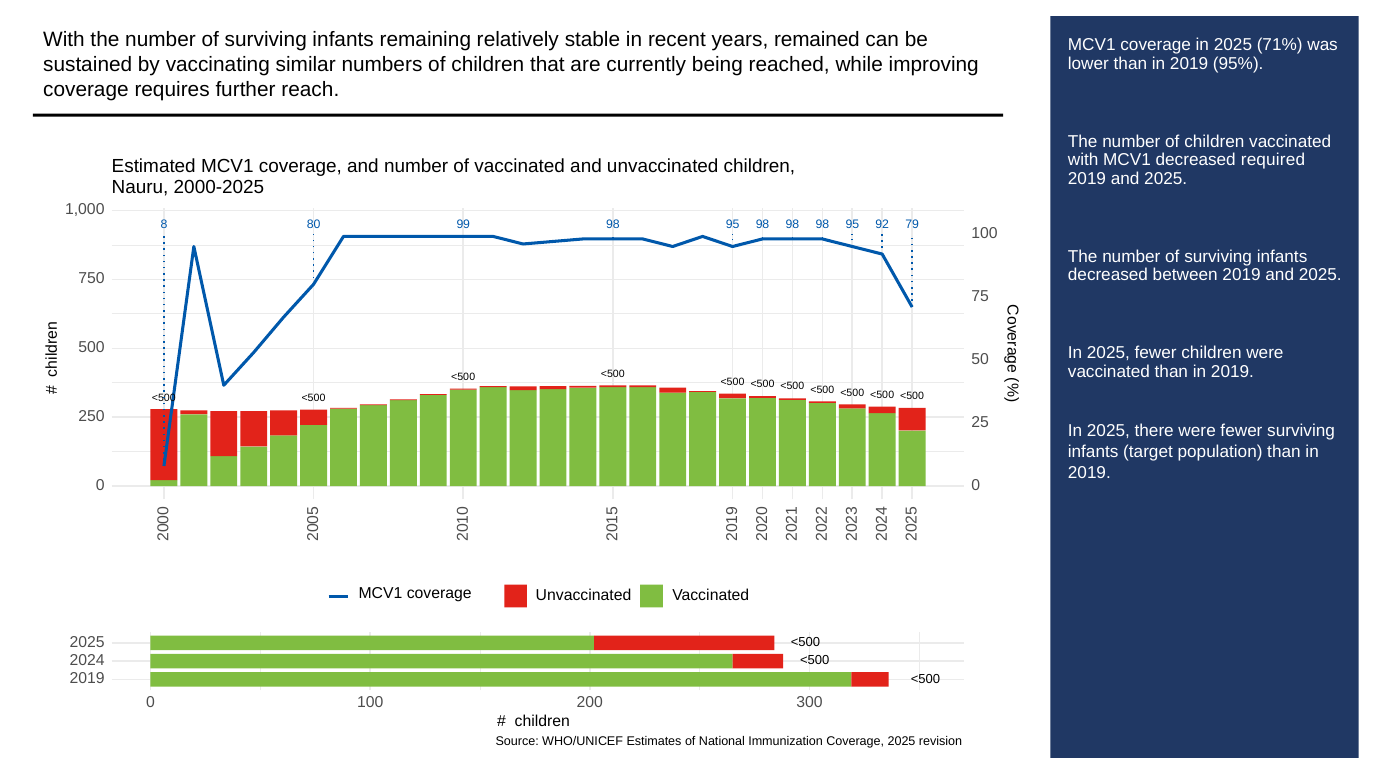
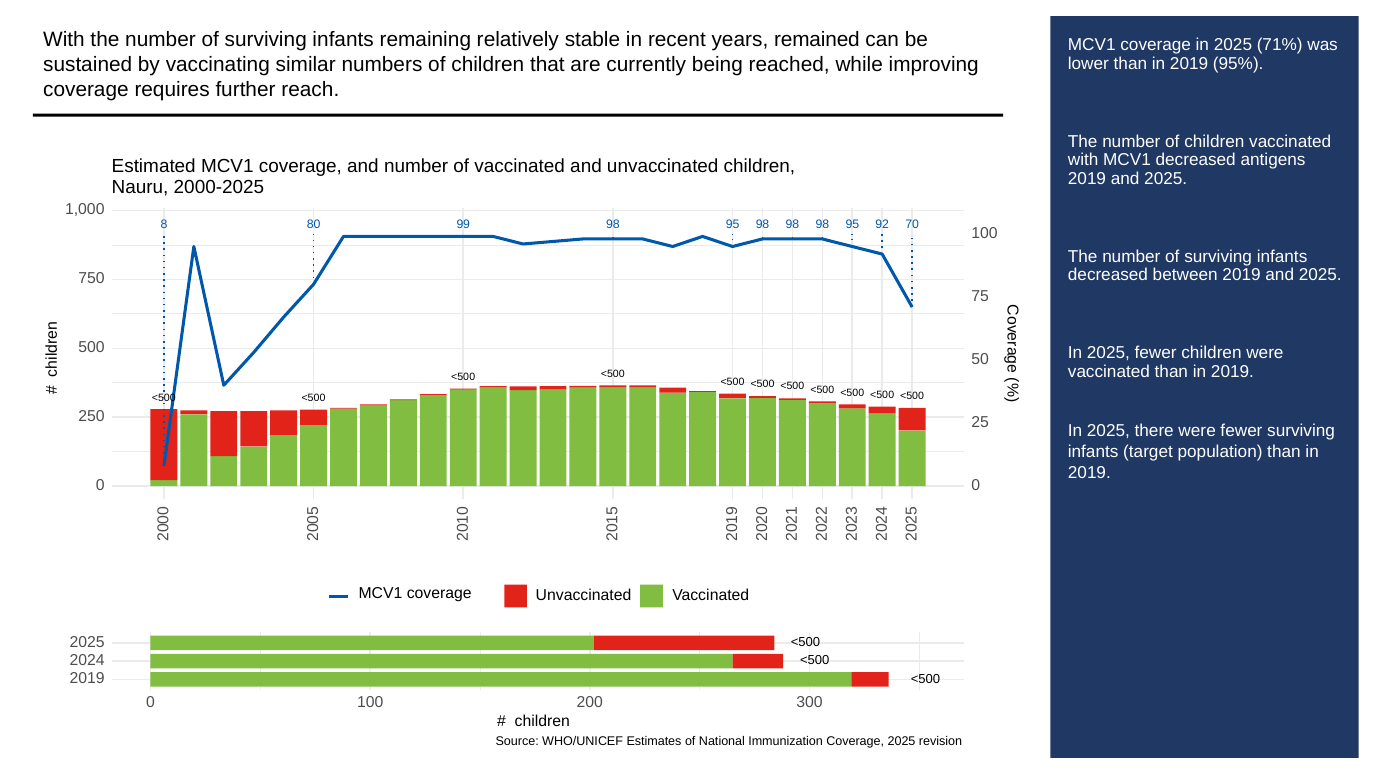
required: required -> antigens
79: 79 -> 70
